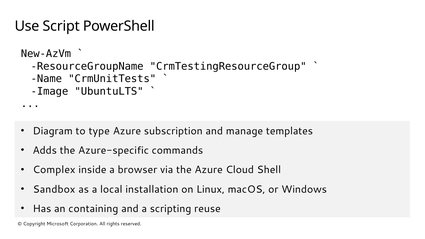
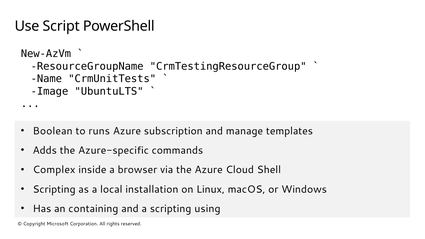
Diagram: Diagram -> Boolean
type: type -> runs
Sandbox at (54, 189): Sandbox -> Scripting
reuse: reuse -> using
